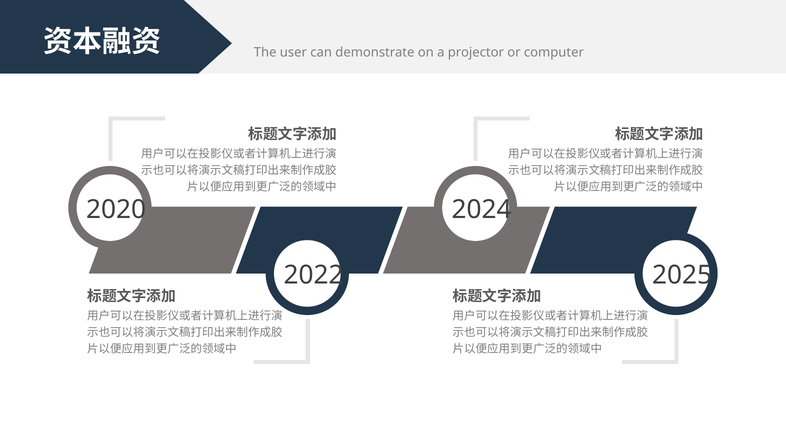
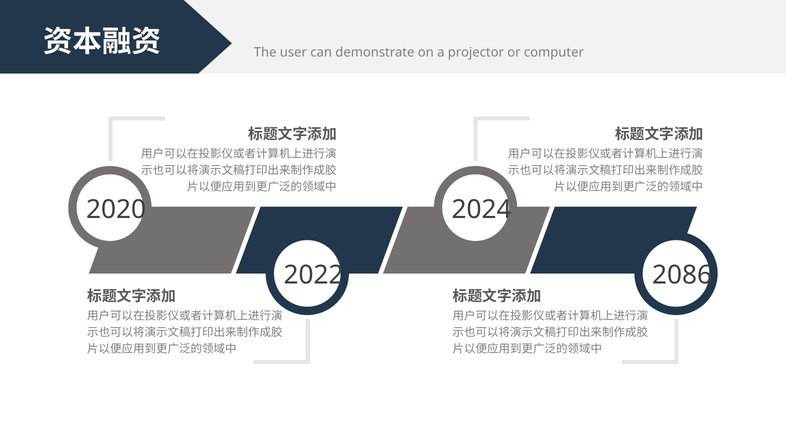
2025: 2025 -> 2086
